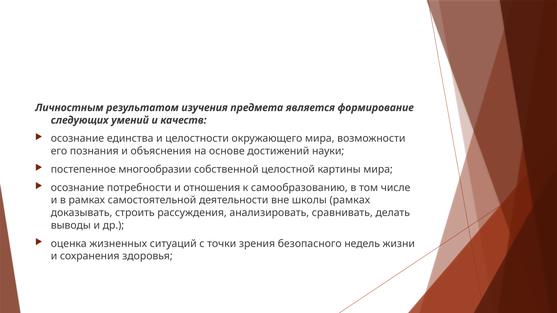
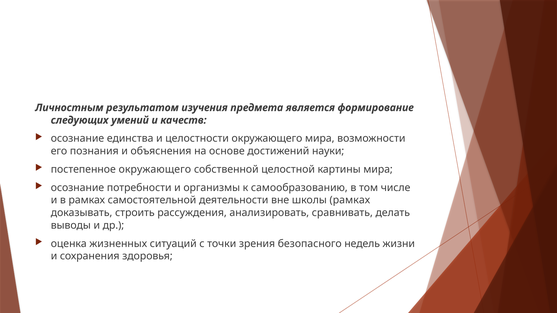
постепенное многообразии: многообразии -> окружающего
отношения: отношения -> организмы
